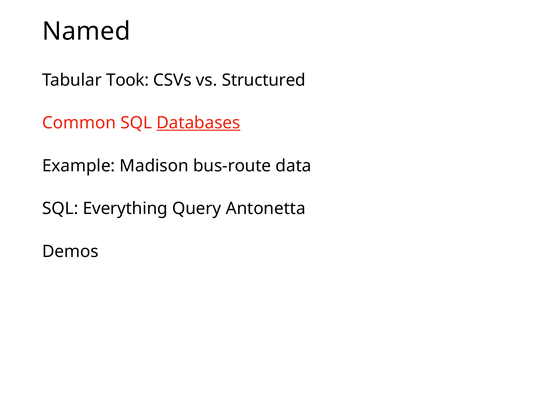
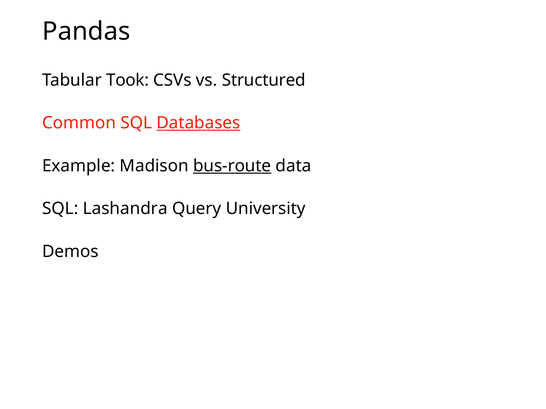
Named: Named -> Pandas
bus-route underline: none -> present
Everything: Everything -> Lashandra
Antonetta: Antonetta -> University
